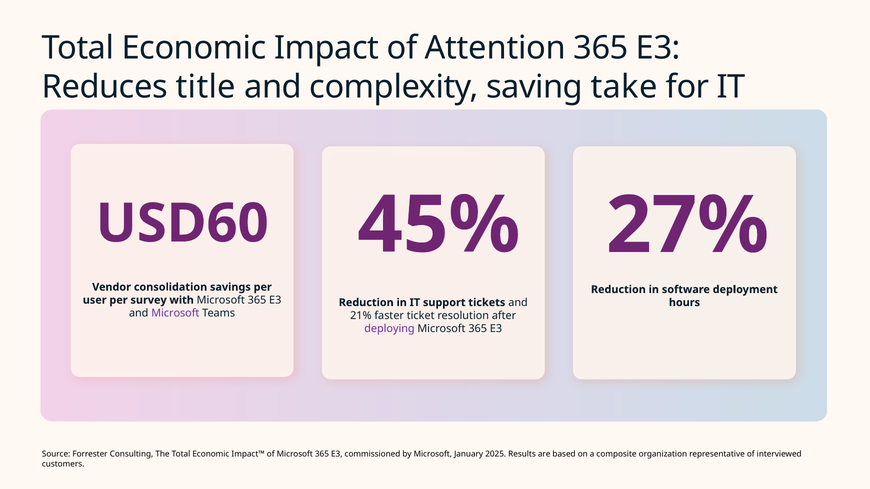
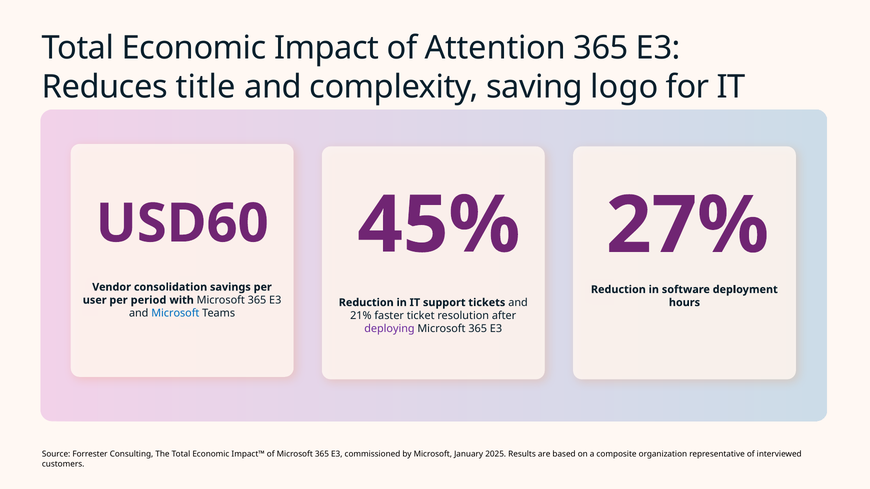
take: take -> logo
survey: survey -> period
Microsoft at (175, 313) colour: purple -> blue
